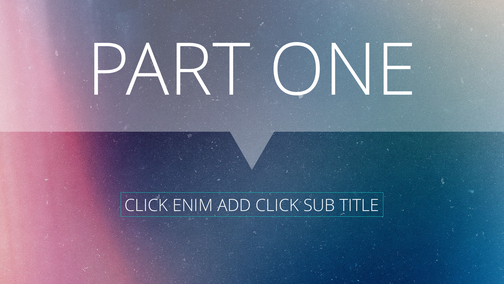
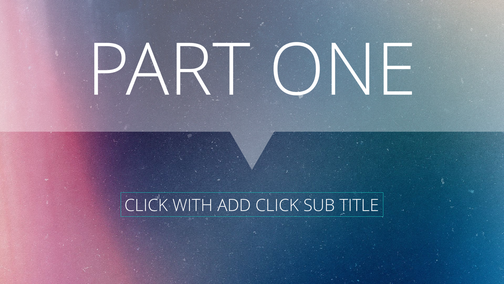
ENIM: ENIM -> WITH
